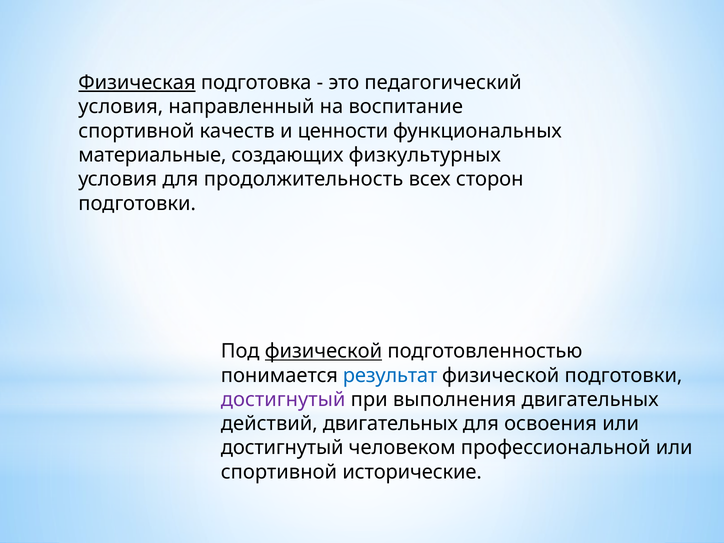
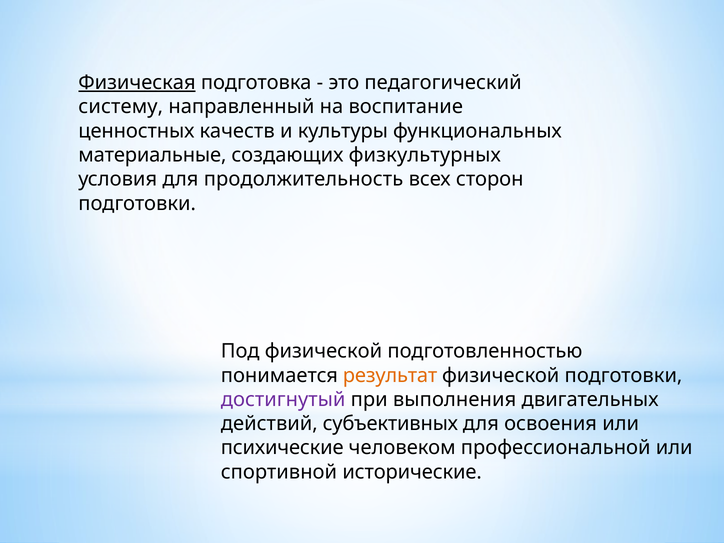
условия at (121, 107): условия -> систему
спортивной at (136, 131): спортивной -> ценностных
ценности: ценности -> культуры
физической at (323, 351) underline: present -> none
результат colour: blue -> orange
действий двигательных: двигательных -> субъективных
достигнутый at (282, 448): достигнутый -> психические
